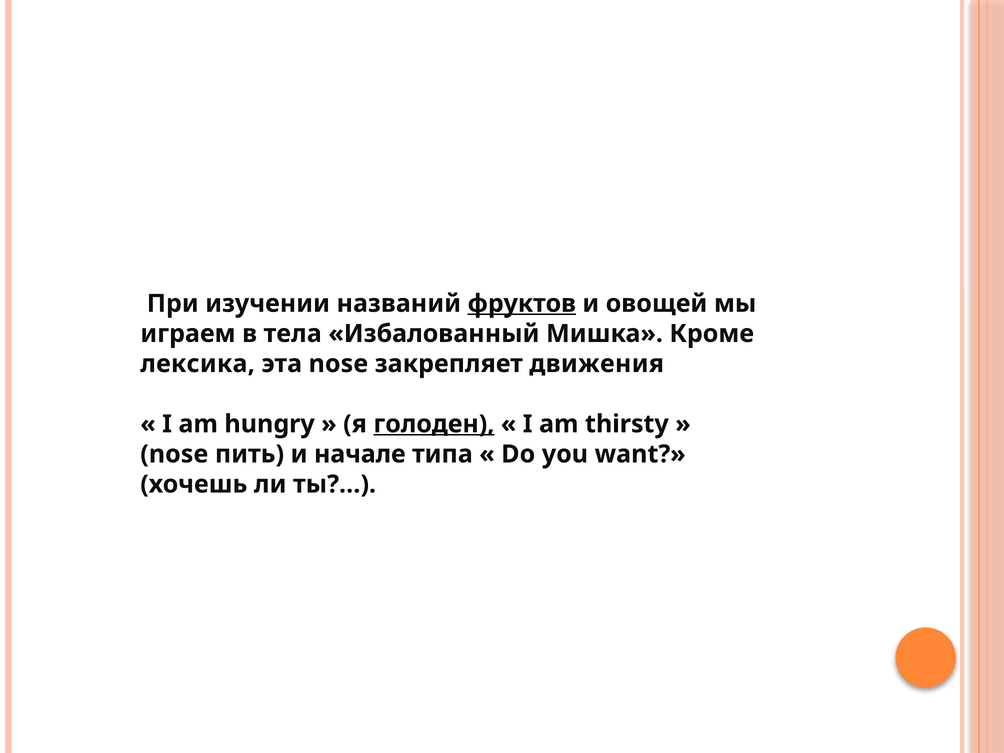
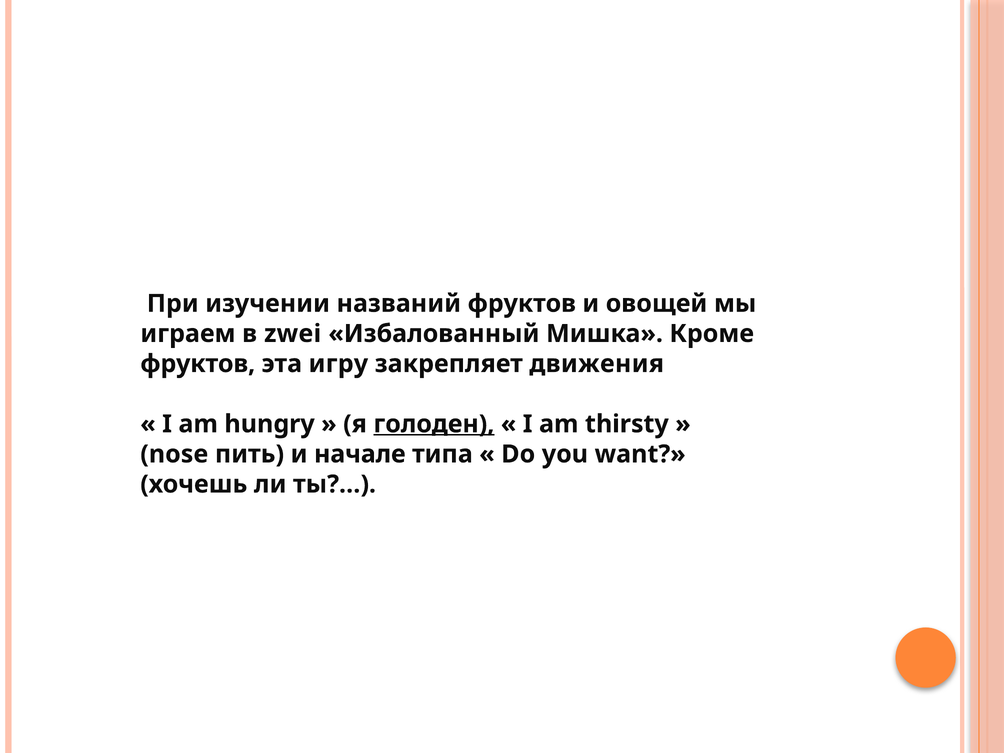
фруктов at (522, 304) underline: present -> none
тела: тела -> zwei
лексика at (198, 364): лексика -> фруктов
эта nose: nose -> игру
